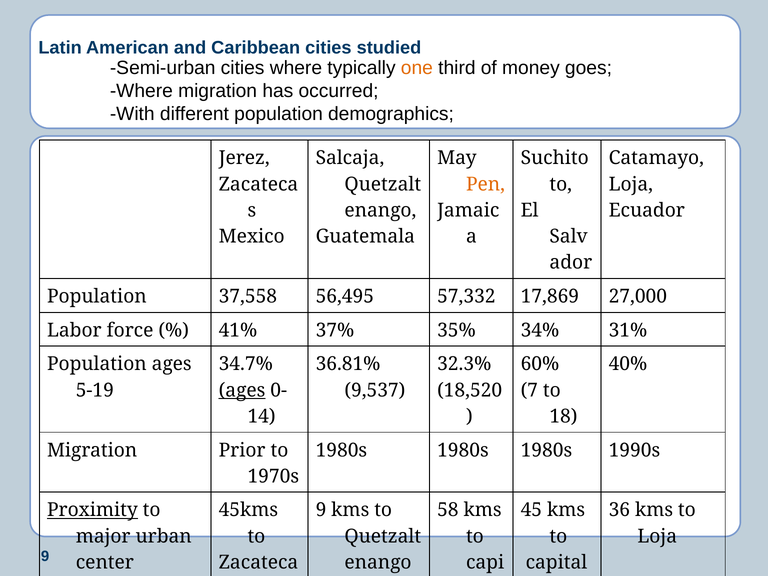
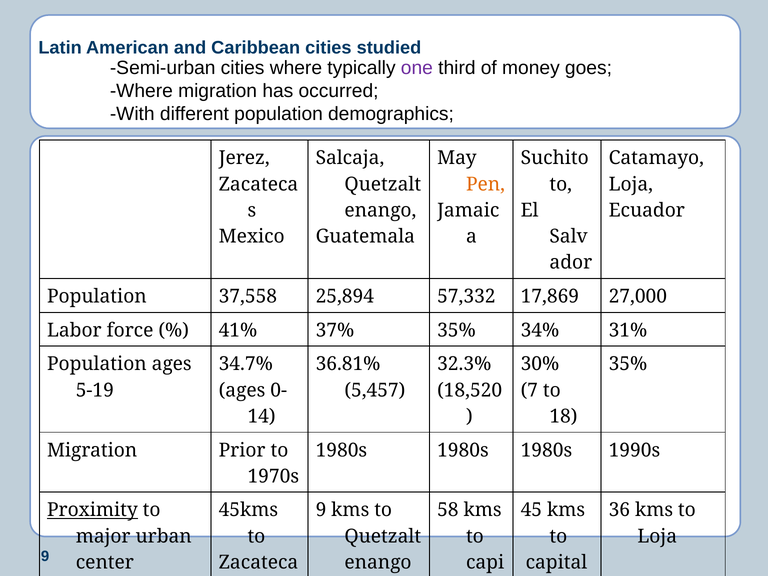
one colour: orange -> purple
56,495: 56,495 -> 25,894
60%: 60% -> 30%
40% at (628, 364): 40% -> 35%
ages at (242, 390) underline: present -> none
9,537: 9,537 -> 5,457
